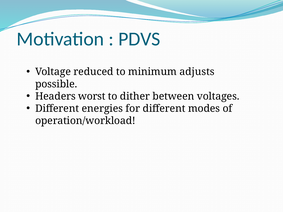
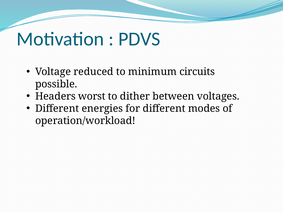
adjusts: adjusts -> circuits
